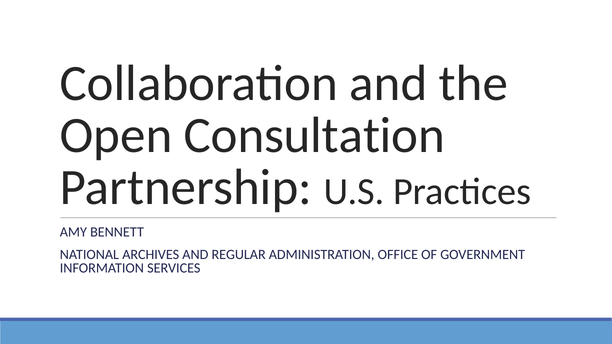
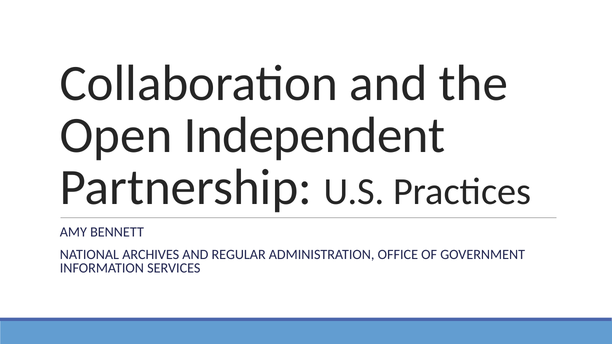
Consultation: Consultation -> Independent
